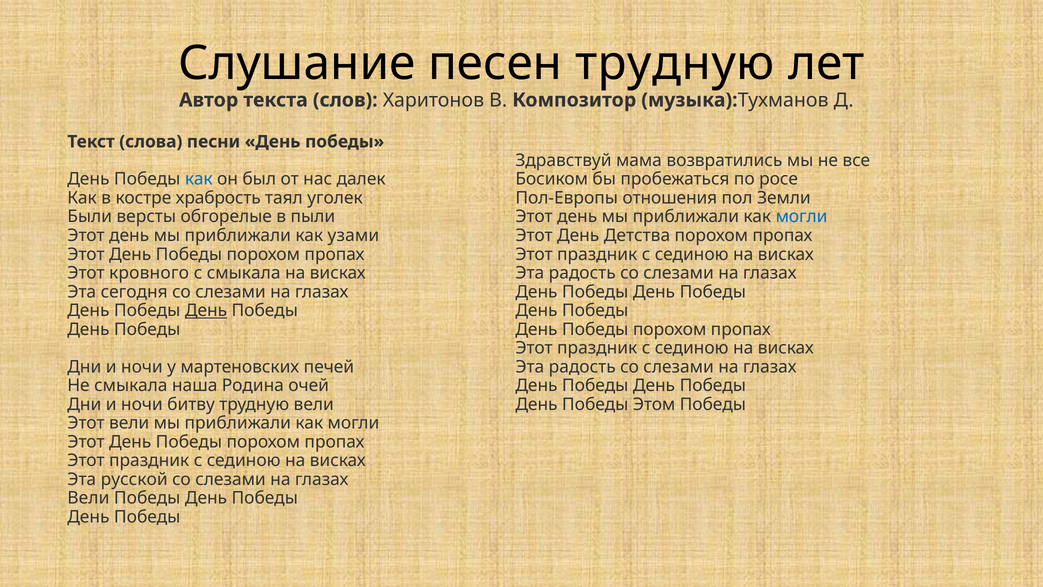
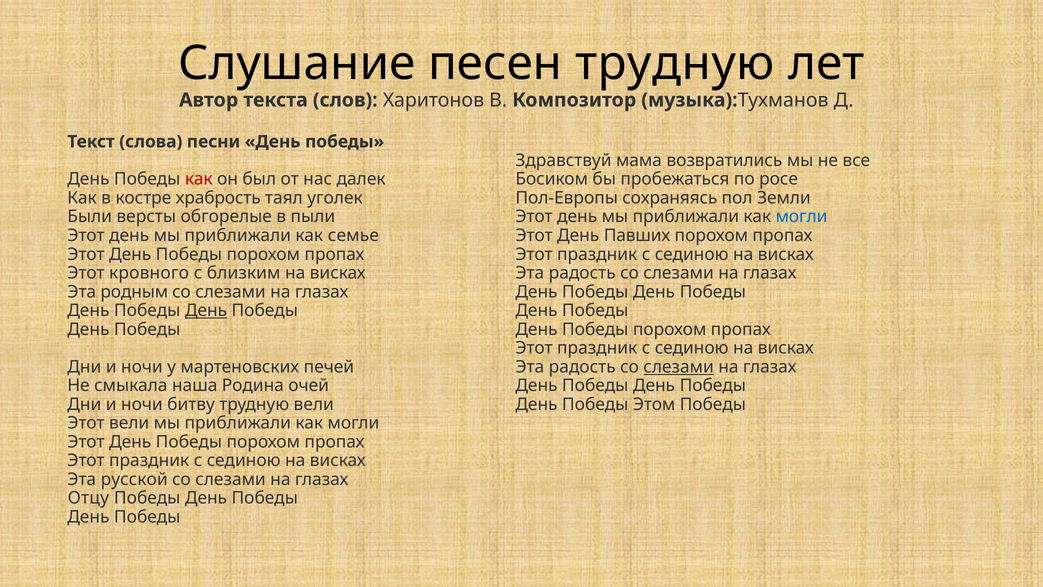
как at (199, 179) colour: blue -> red
отношения: отношения -> сохраняясь
узами: узами -> семье
Детства: Детства -> Павших
с смыкала: смыкала -> близким
сегодня: сегодня -> родным
слезами at (679, 367) underline: none -> present
Вели at (88, 498): Вели -> Отцу
